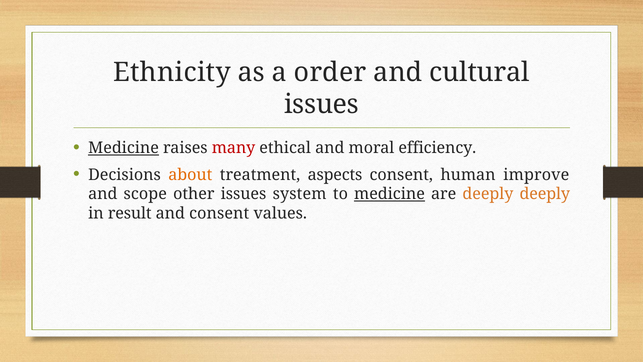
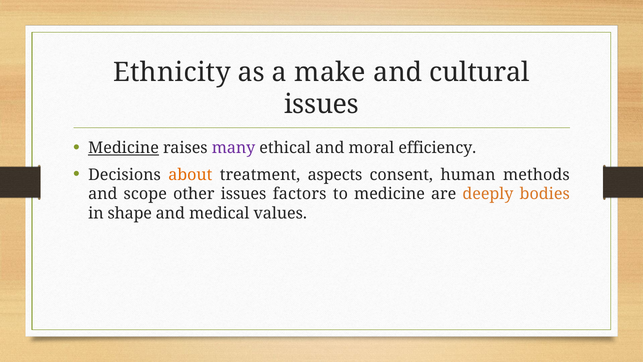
order: order -> make
many colour: red -> purple
improve: improve -> methods
system: system -> factors
medicine at (389, 194) underline: present -> none
deeply deeply: deeply -> bodies
result: result -> shape
and consent: consent -> medical
